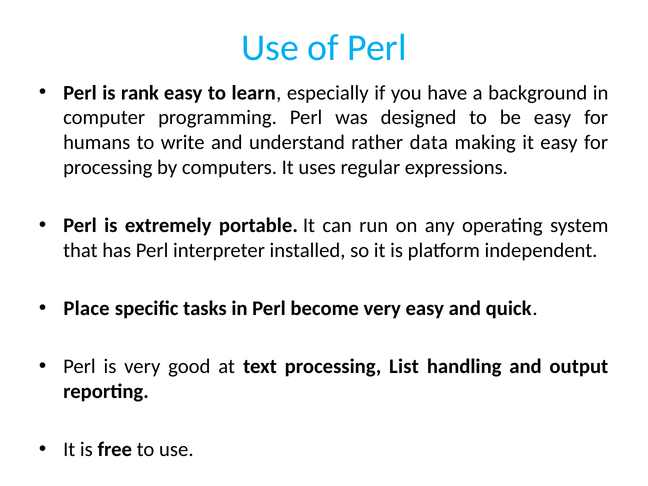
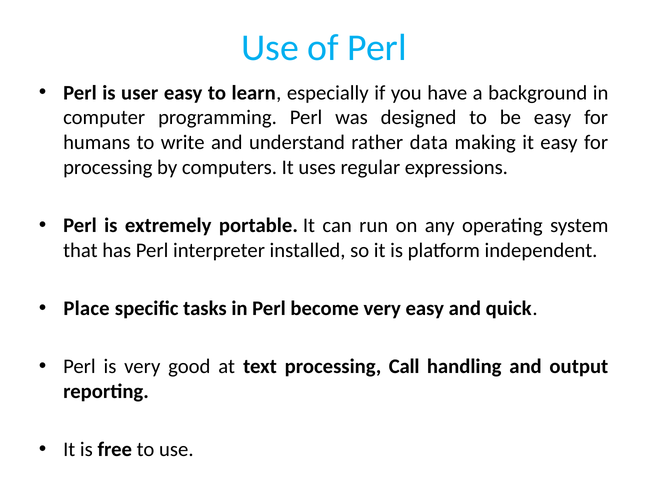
rank: rank -> user
List: List -> Call
